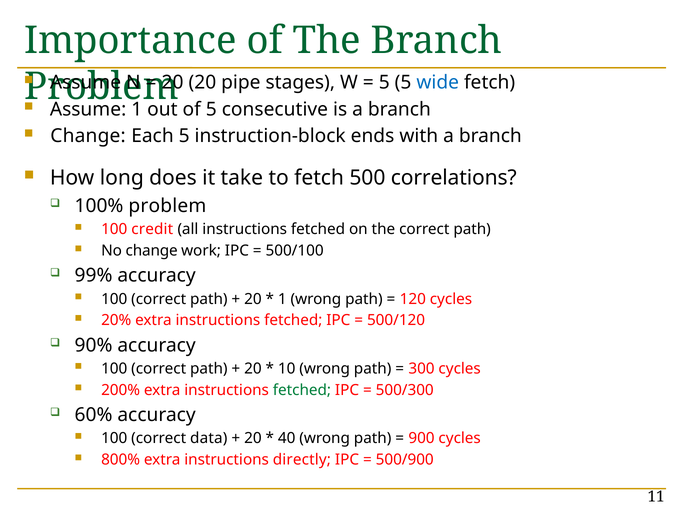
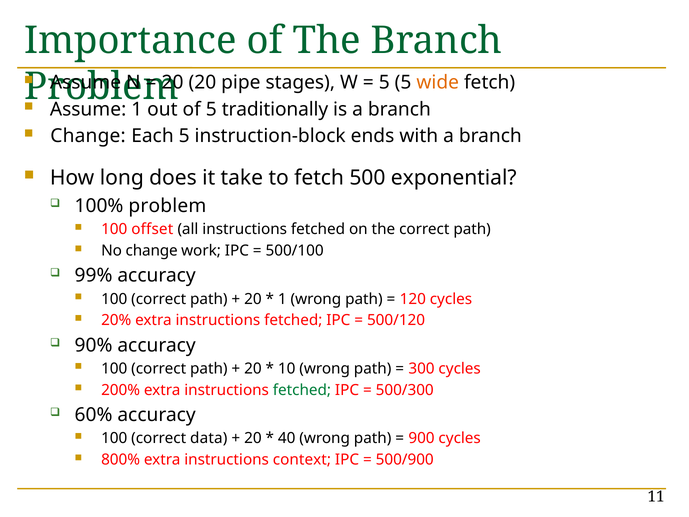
wide colour: blue -> orange
consecutive: consecutive -> traditionally
correlations: correlations -> exponential
credit: credit -> offset
directly: directly -> context
